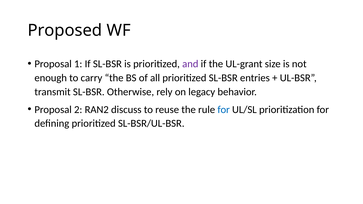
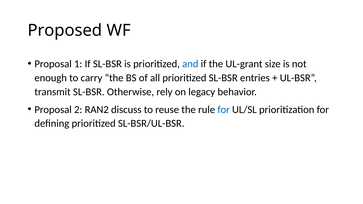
and colour: purple -> blue
